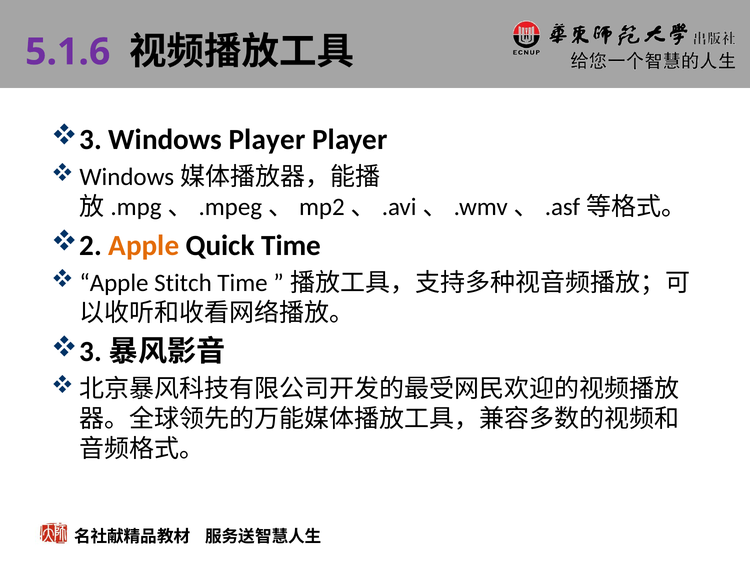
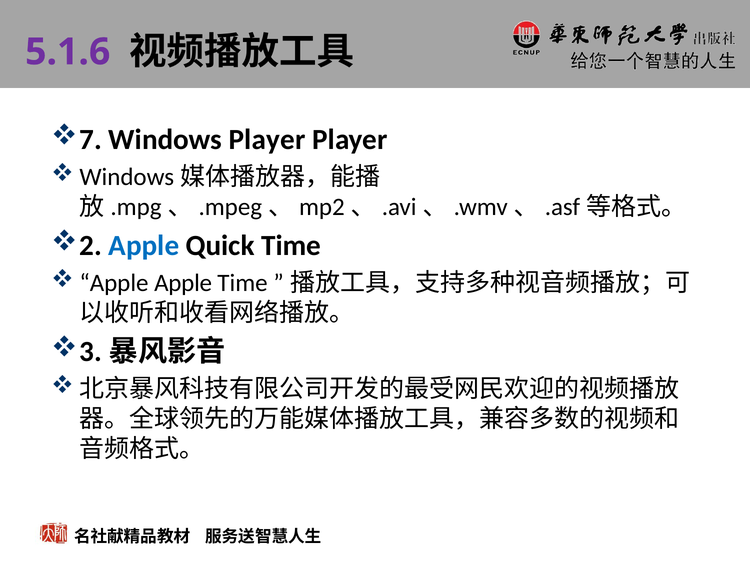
3: 3 -> 7
Apple at (144, 246) colour: orange -> blue
Apple Stitch: Stitch -> Apple
